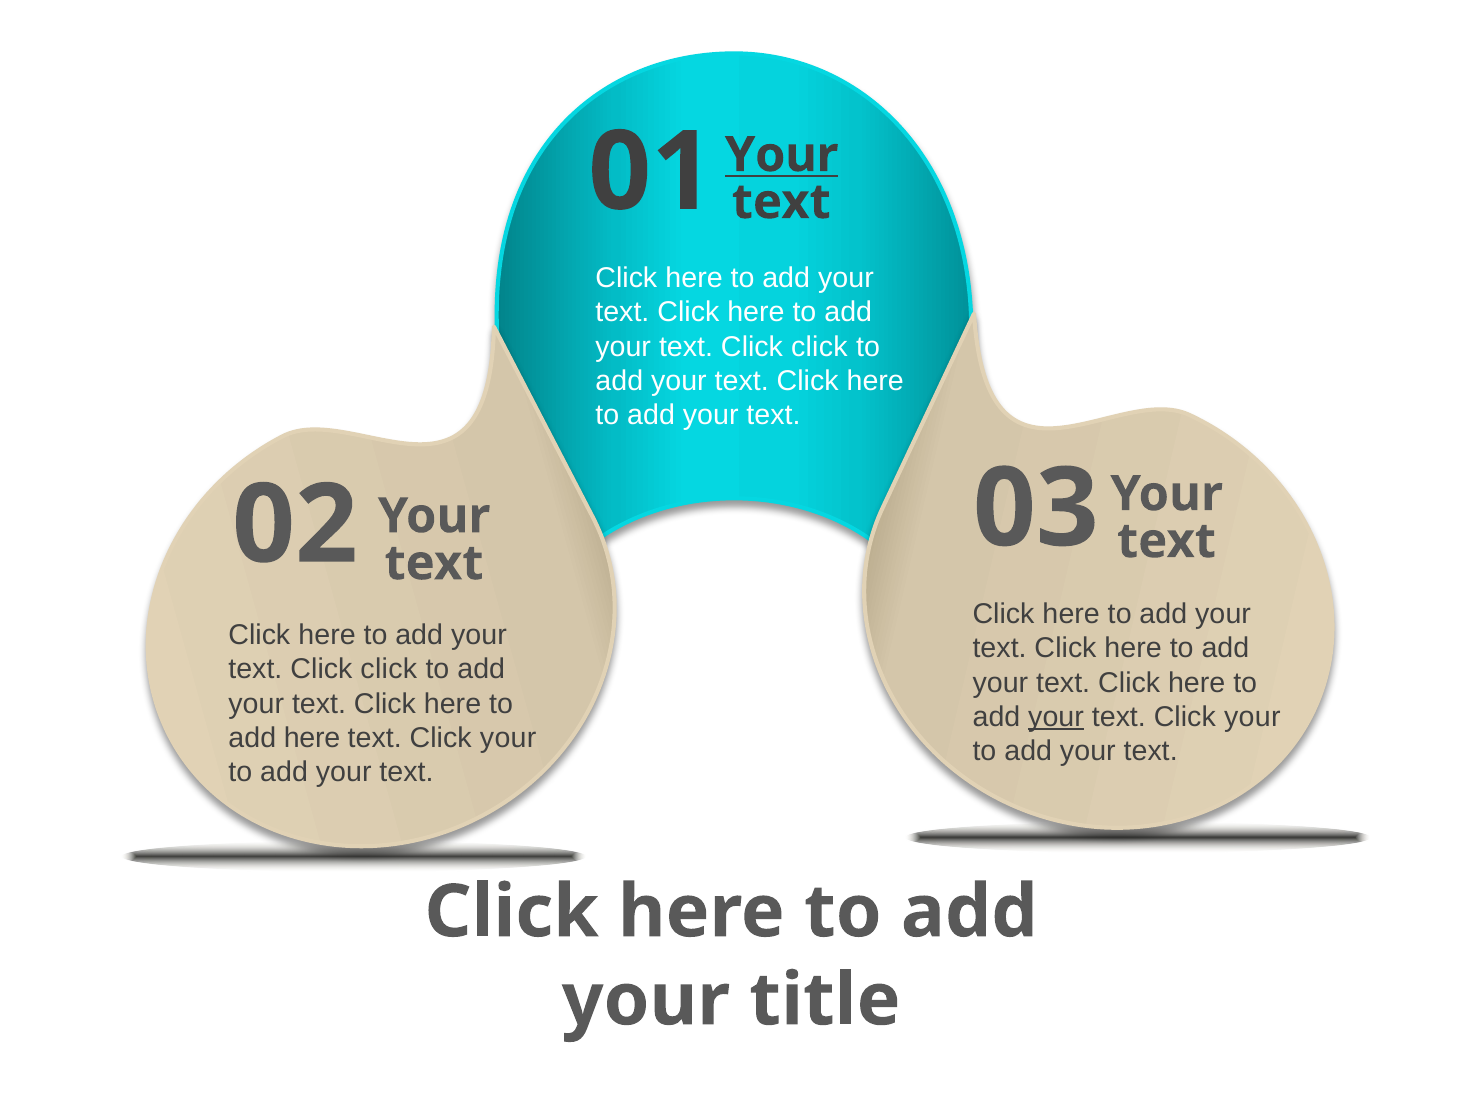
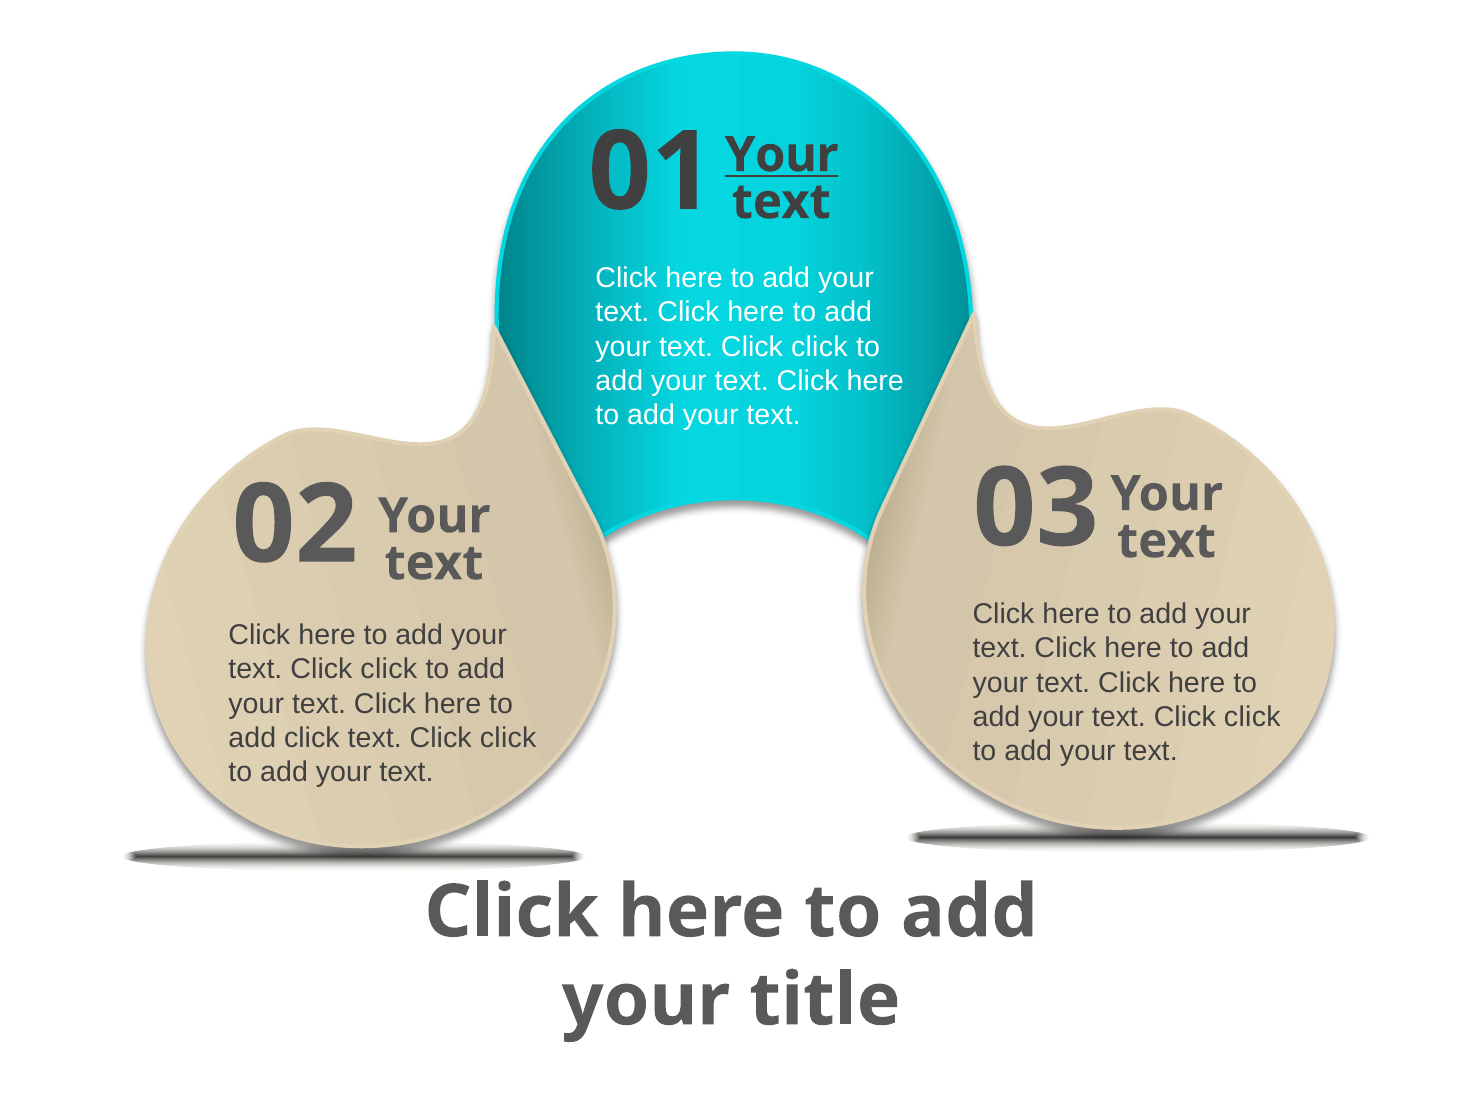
your at (1056, 717) underline: present -> none
your at (1252, 717): your -> click
add here: here -> click
your at (508, 738): your -> click
